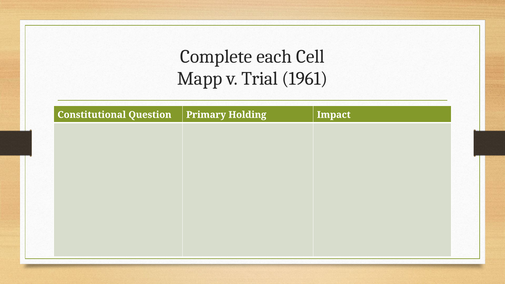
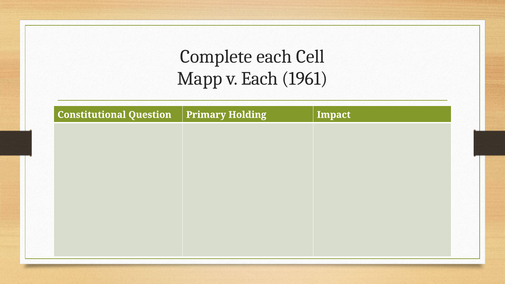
v Trial: Trial -> Each
